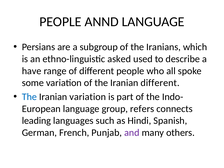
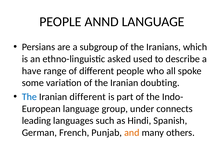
Iranian different: different -> doubting
Iranian variation: variation -> different
refers: refers -> under
and colour: purple -> orange
